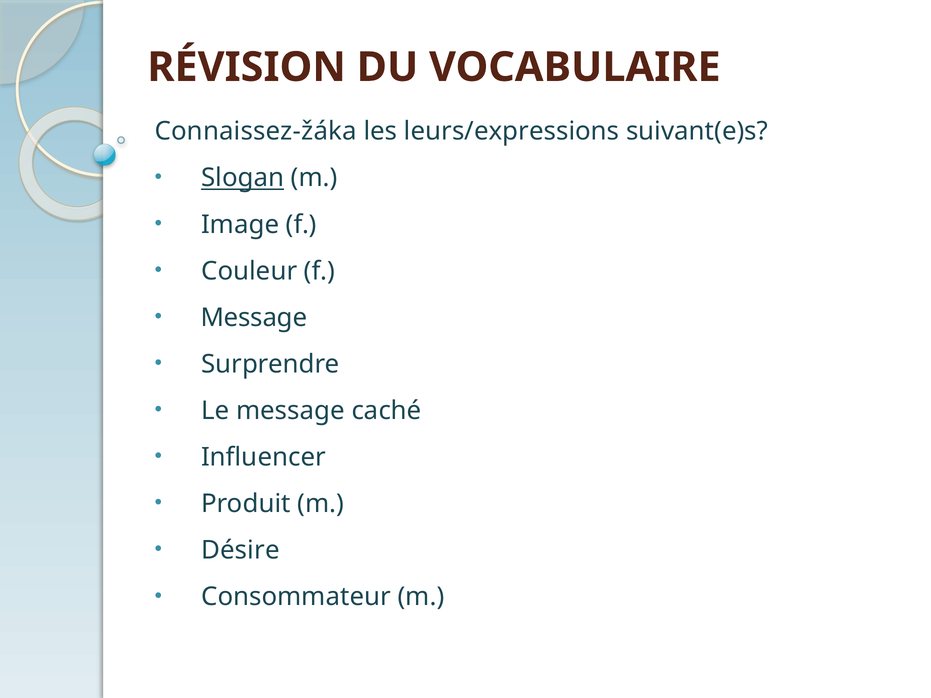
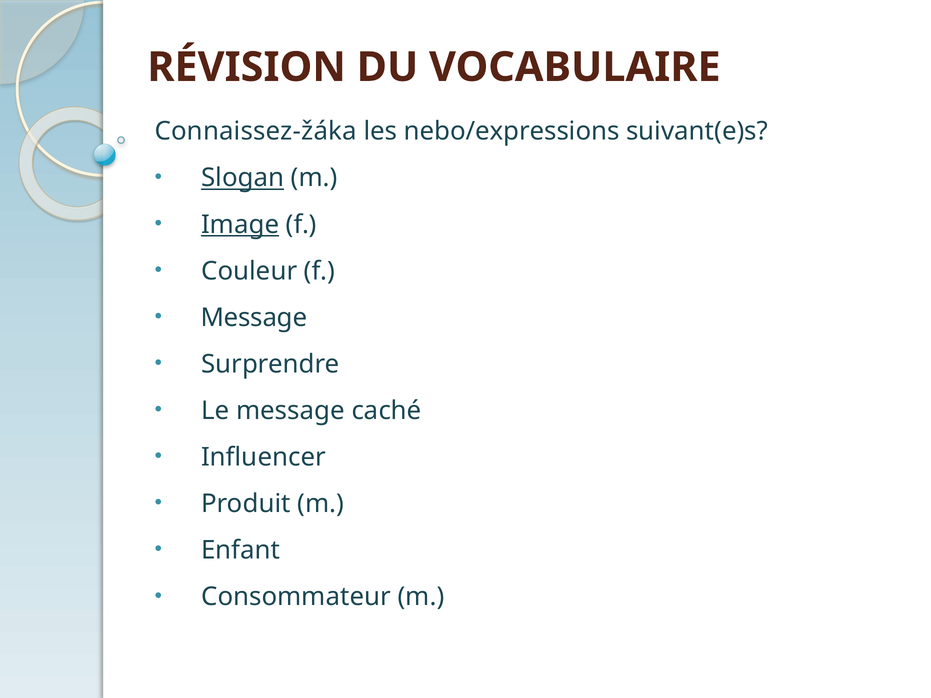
leurs/expressions: leurs/expressions -> nebo/expressions
Image underline: none -> present
Désire: Désire -> Enfant
